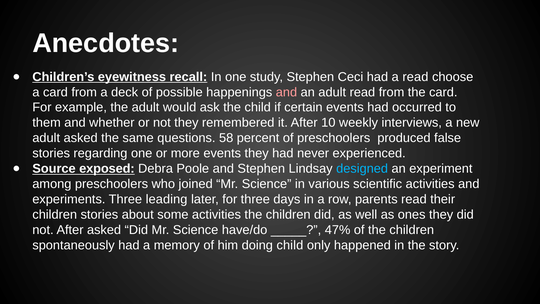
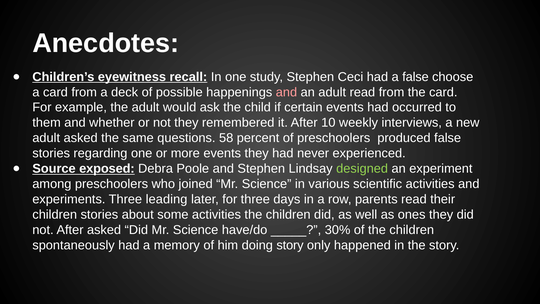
a read: read -> false
designed colour: light blue -> light green
47%: 47% -> 30%
doing child: child -> story
